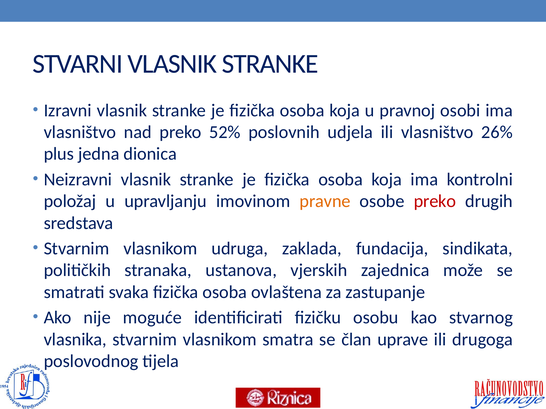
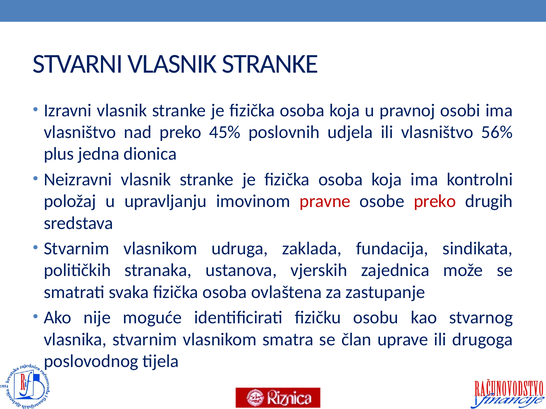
52%: 52% -> 45%
26%: 26% -> 56%
pravne colour: orange -> red
